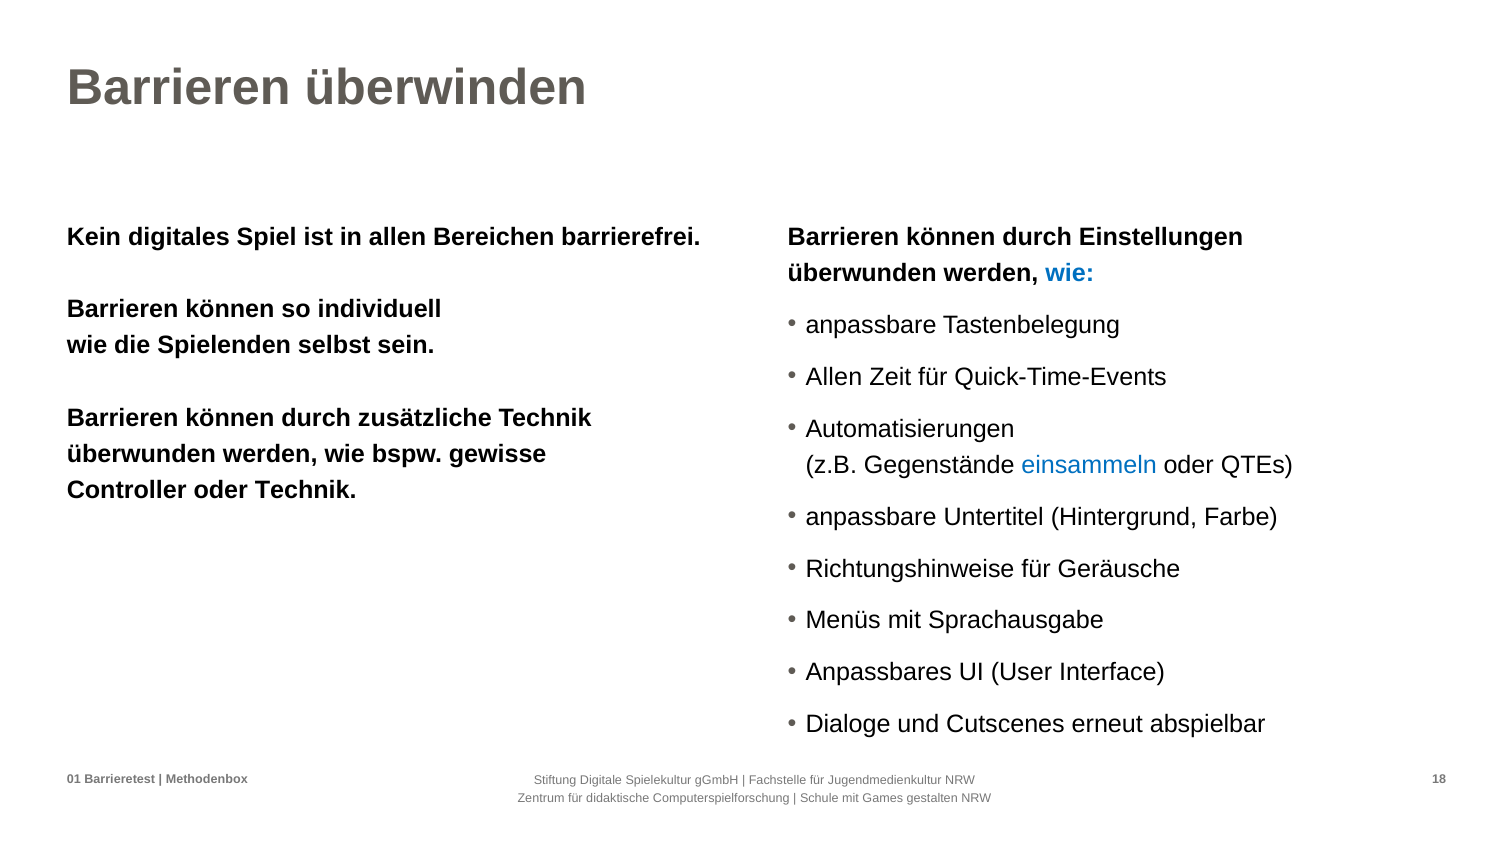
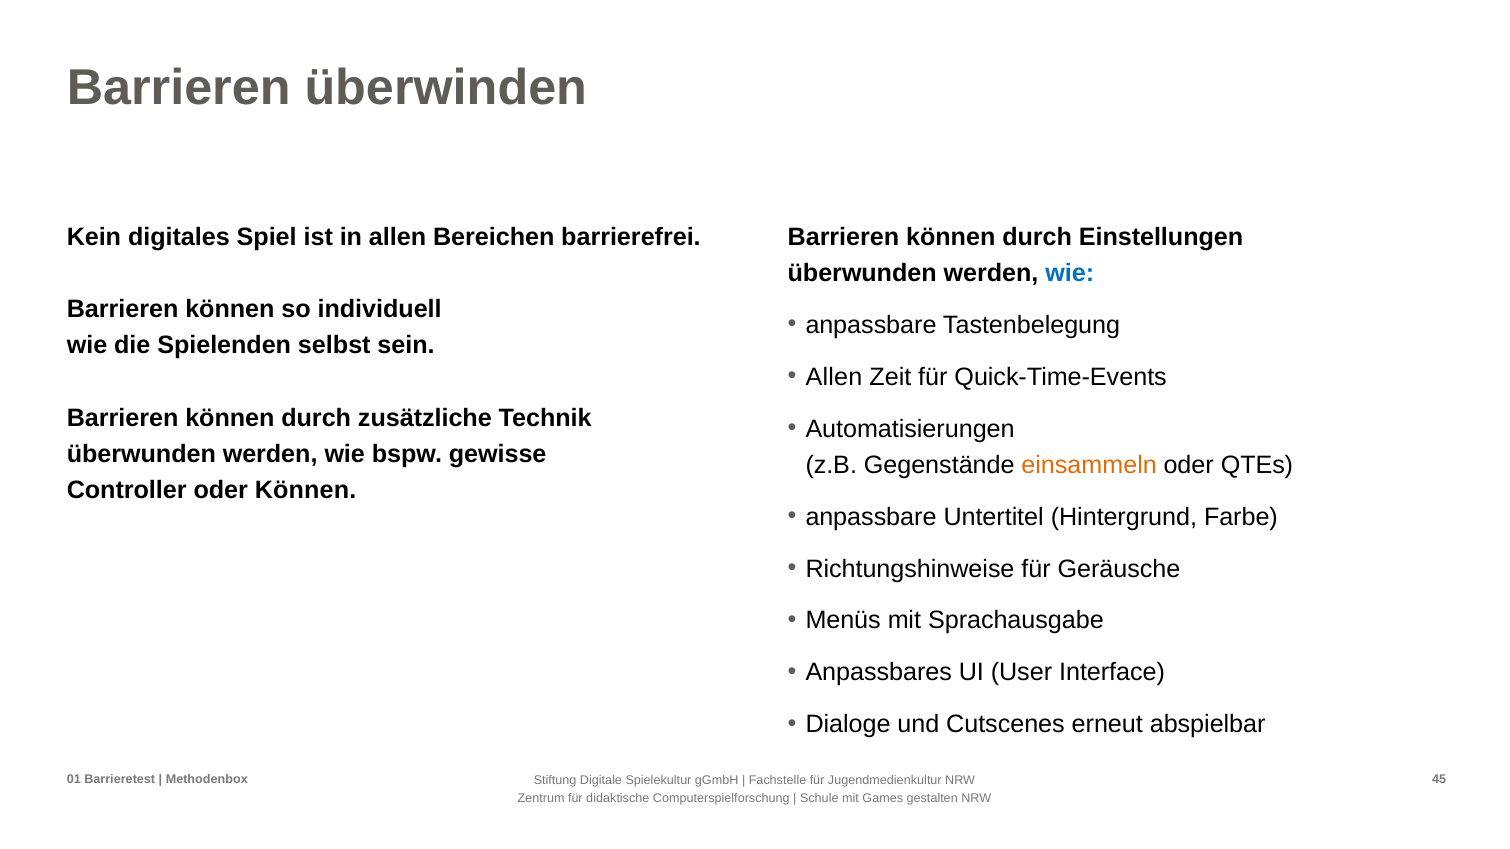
einsammeln colour: blue -> orange
oder Technik: Technik -> Können
18: 18 -> 45
